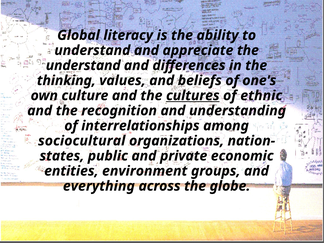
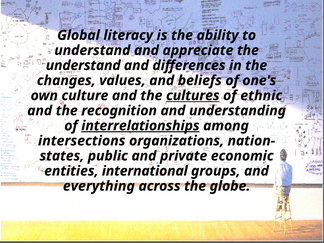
thinking: thinking -> changes
interrelationships underline: none -> present
sociocultural: sociocultural -> intersections
environment: environment -> international
